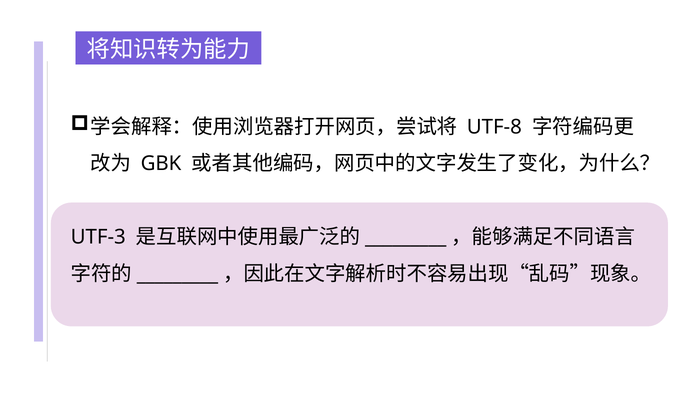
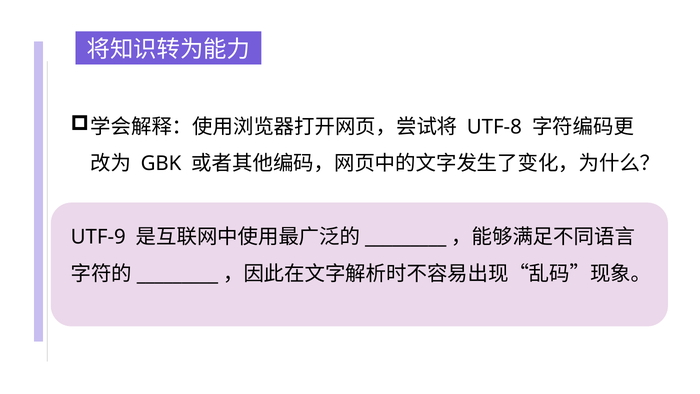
UTF-3: UTF-3 -> UTF-9
